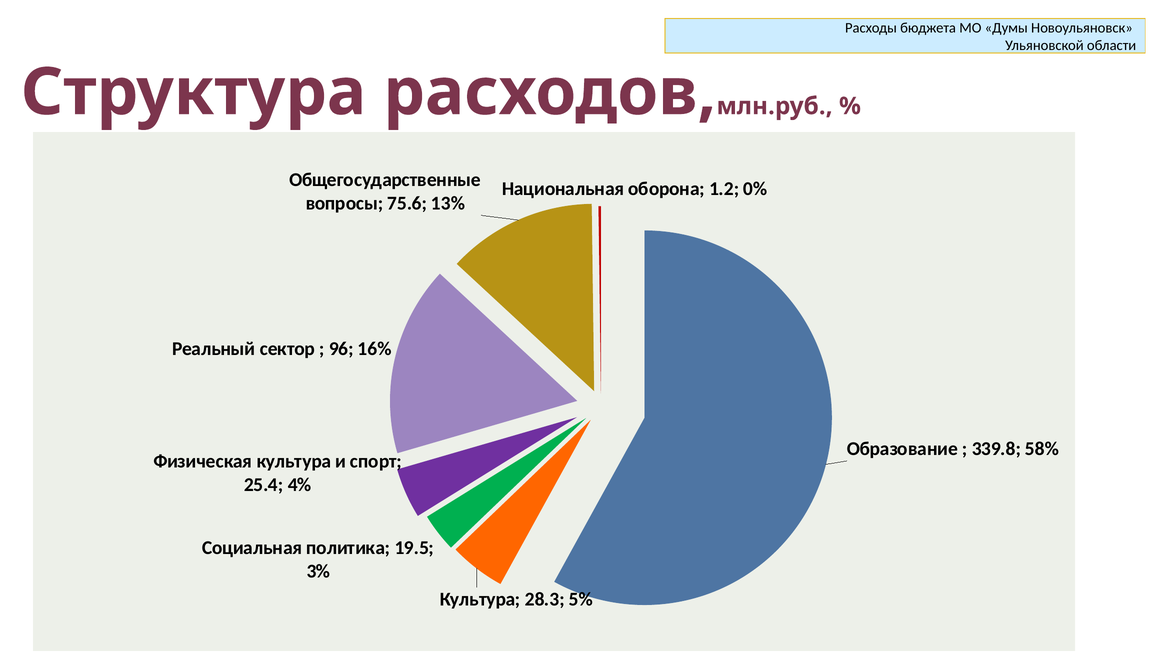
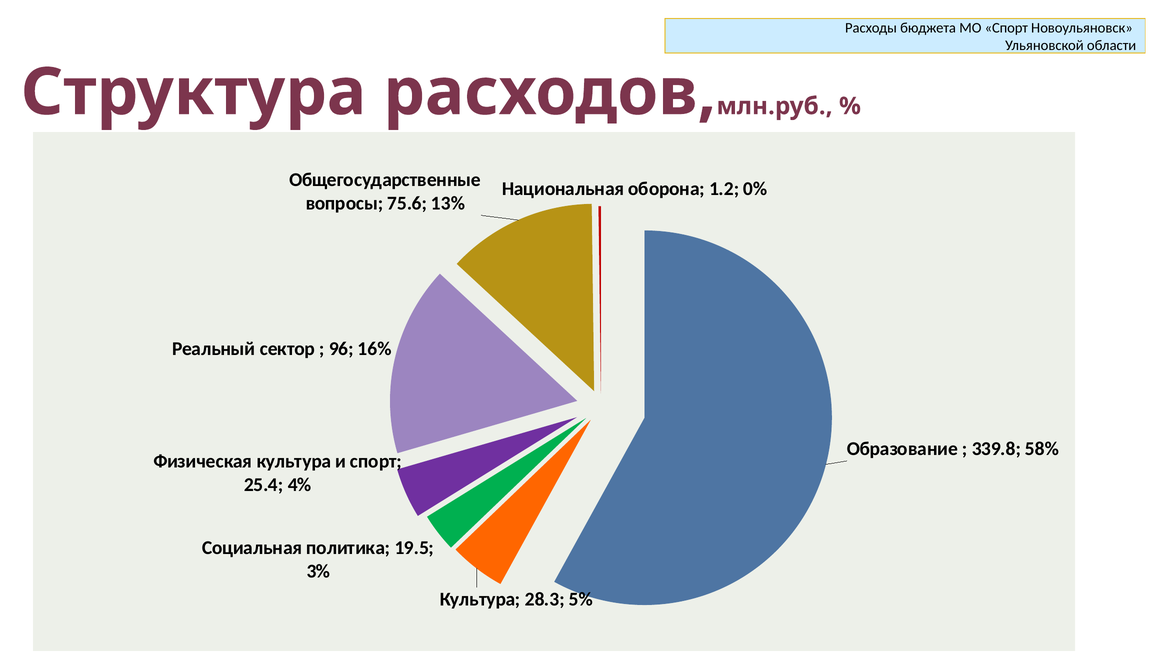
МО Думы: Думы -> Спорт
